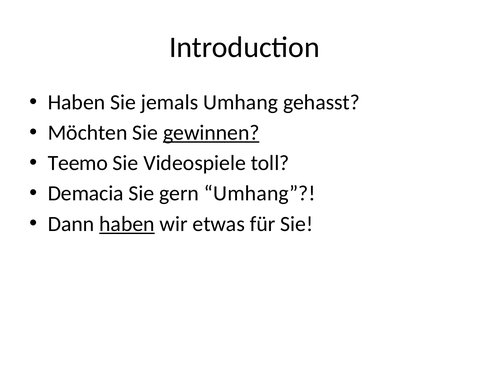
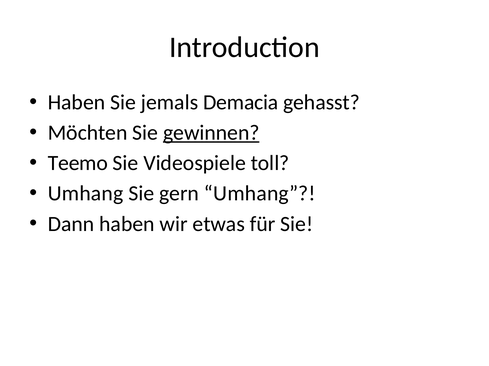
jemals Umhang: Umhang -> Demacia
Demacia at (86, 194): Demacia -> Umhang
haben at (127, 224) underline: present -> none
